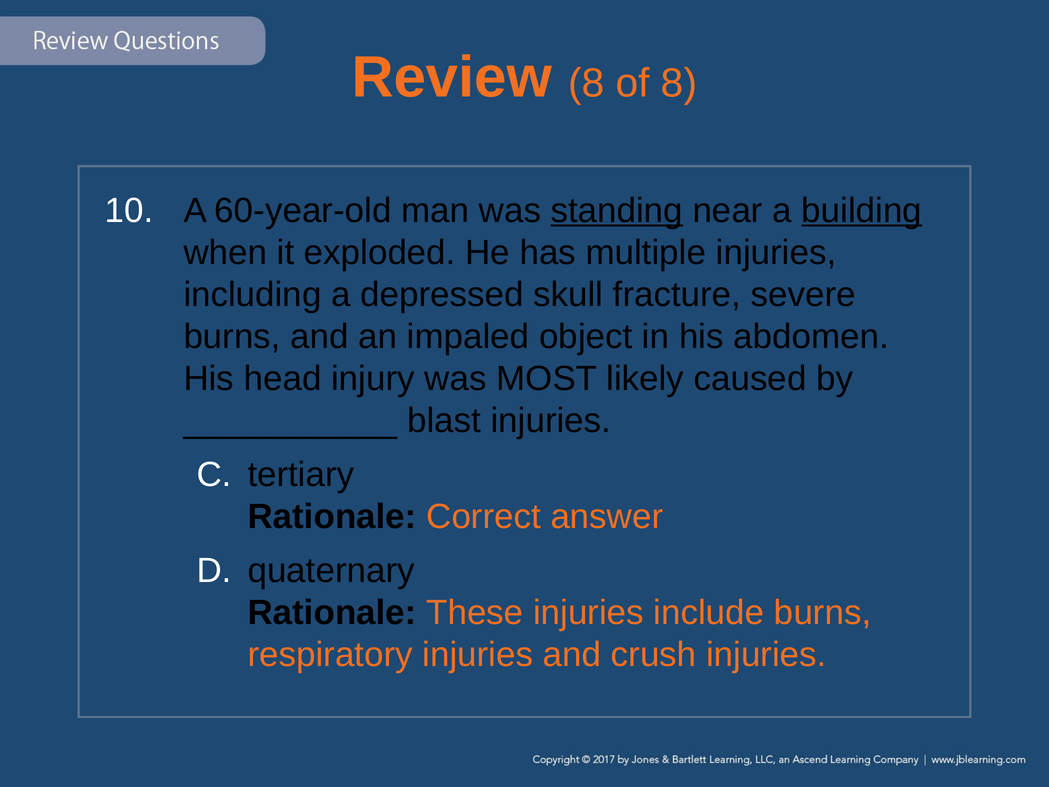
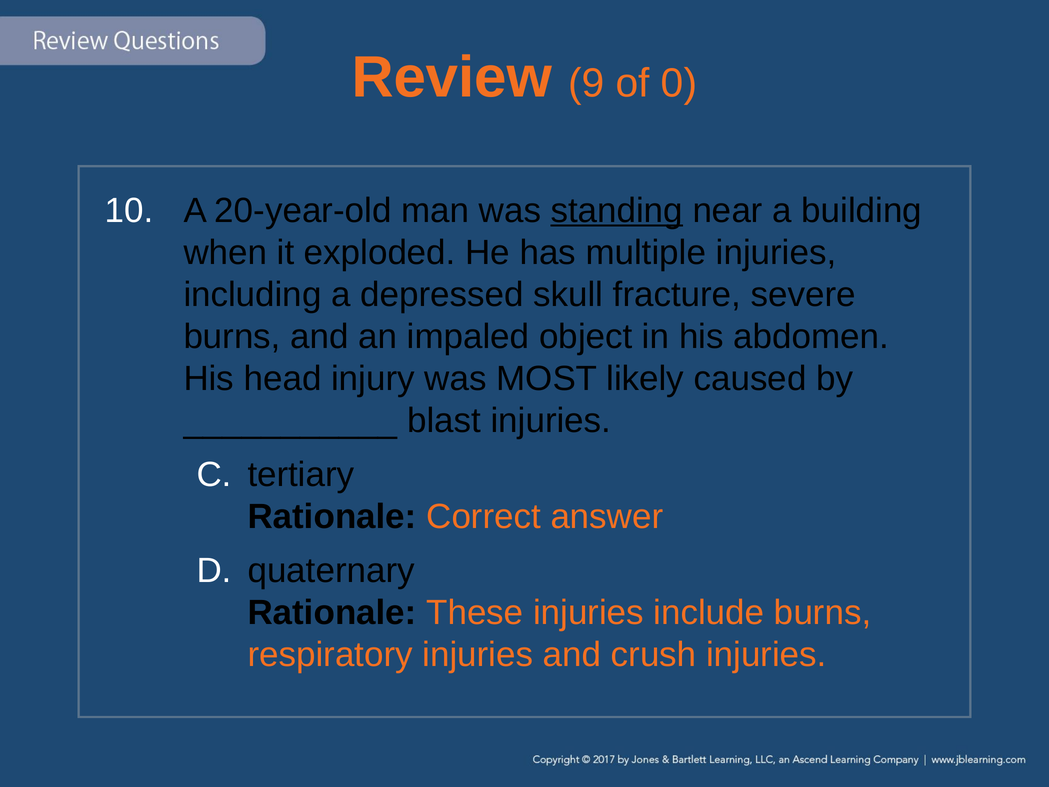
Review 8: 8 -> 9
of 8: 8 -> 0
60-year-old: 60-year-old -> 20-year-old
building underline: present -> none
